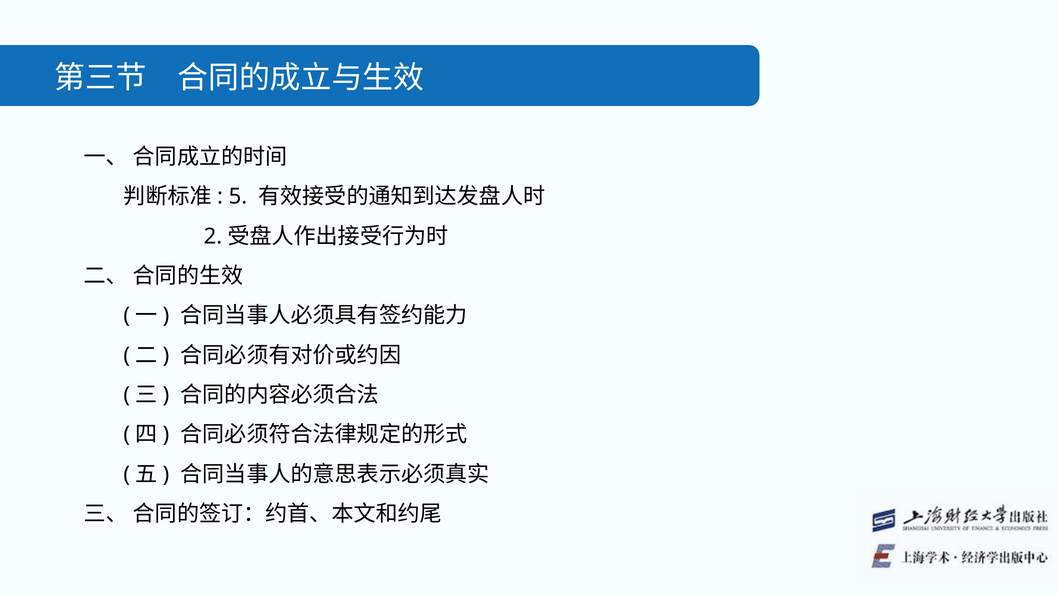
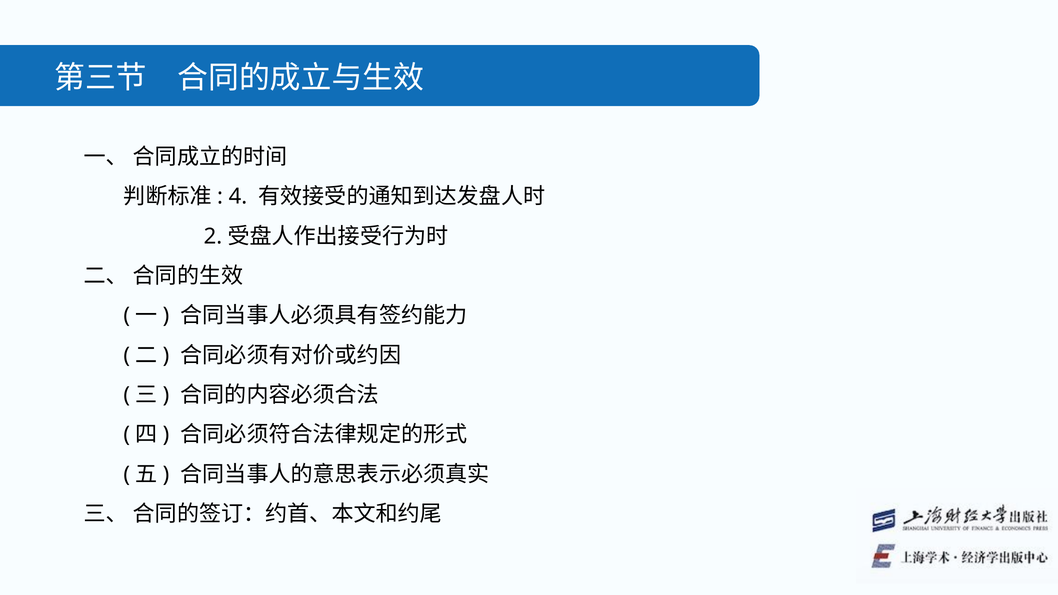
5: 5 -> 4
